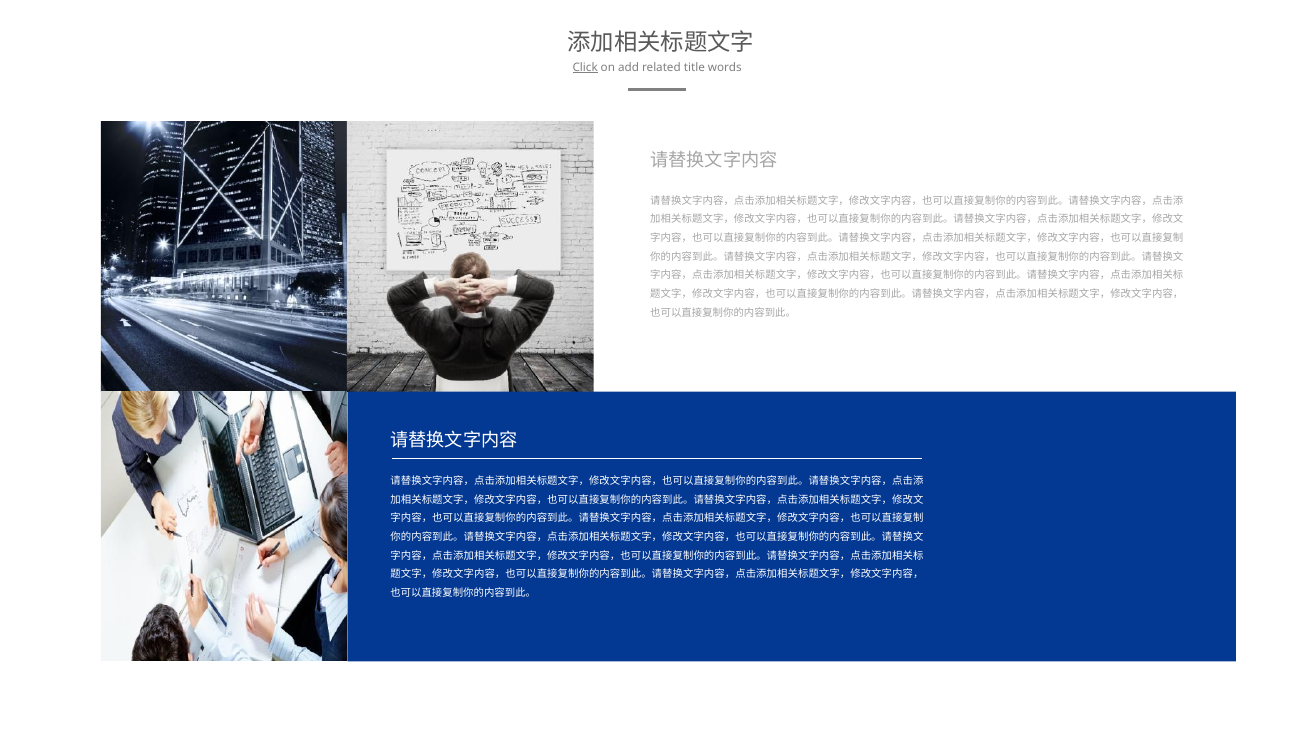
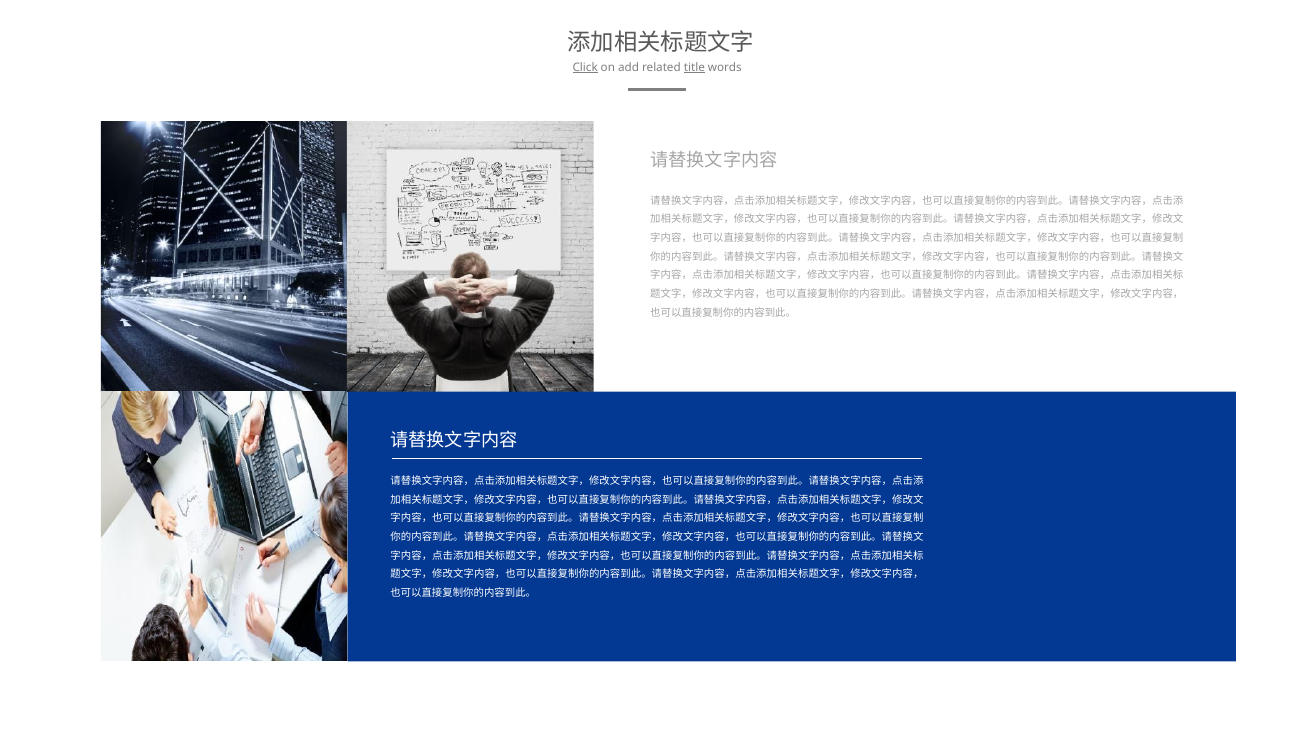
title underline: none -> present
